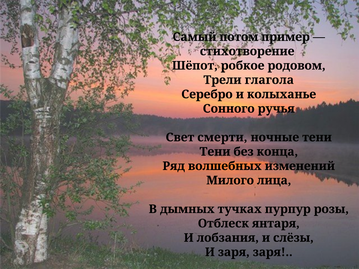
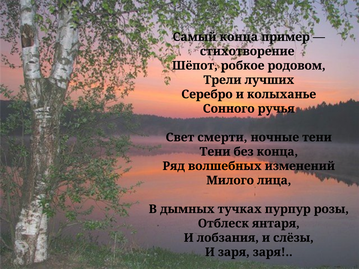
Самый потом: потом -> конца
глагола: глагола -> лучших
